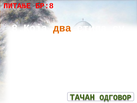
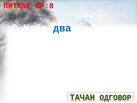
два colour: orange -> blue
